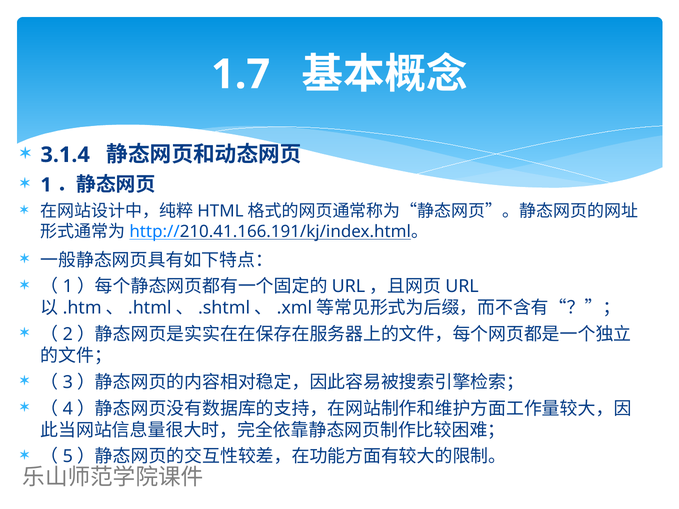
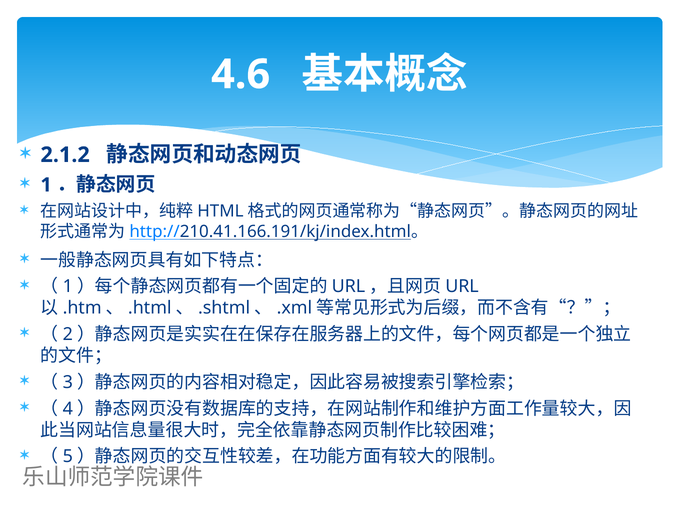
1.7: 1.7 -> 4.6
3.1.4: 3.1.4 -> 2.1.2
